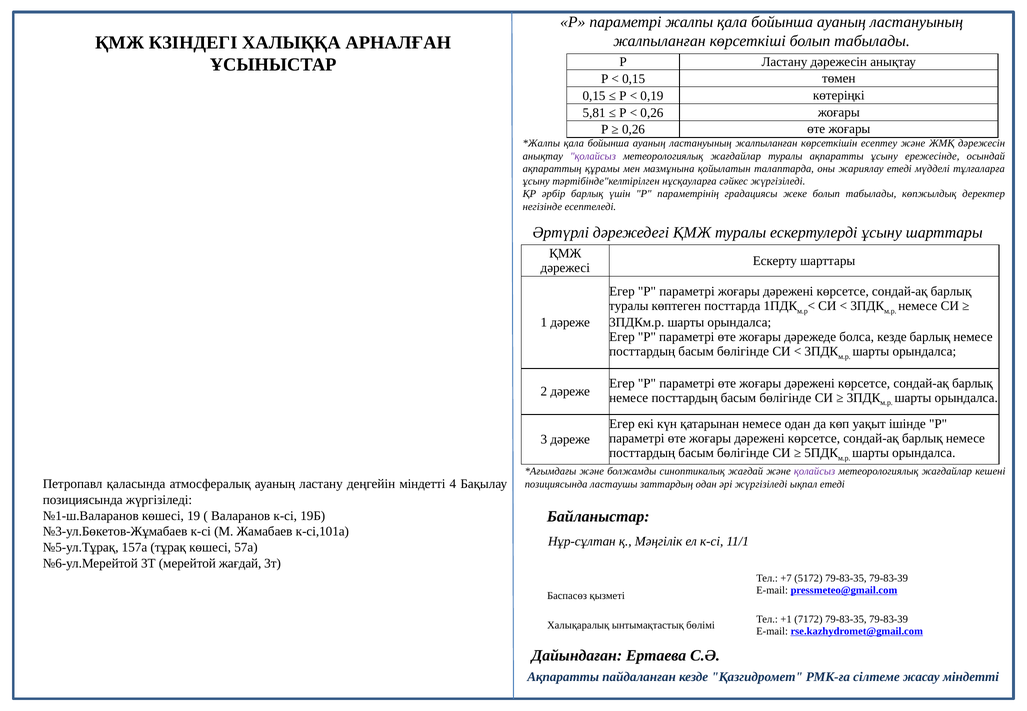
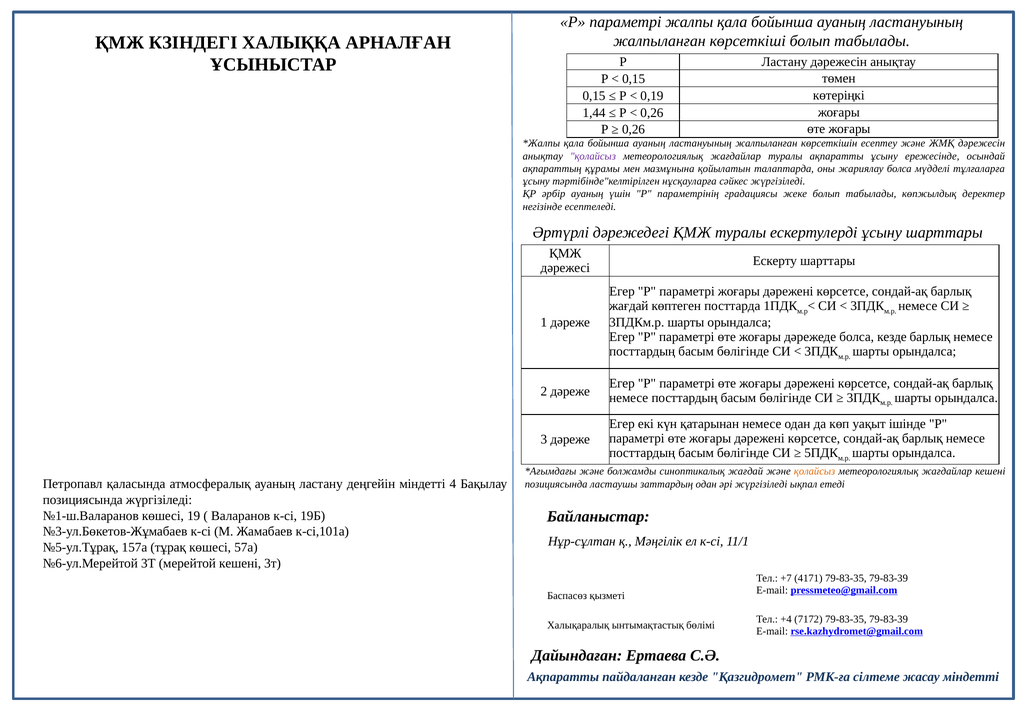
5,81: 5,81 -> 1,44
жариялау етеді: етеді -> болса
әрбір барлық: барлық -> ауаның
туралы at (629, 306): туралы -> жағдай
қолайсыз at (815, 471) colour: purple -> orange
мерейтой жағдай: жағдай -> кешені
5172: 5172 -> 4171
+1: +1 -> +4
